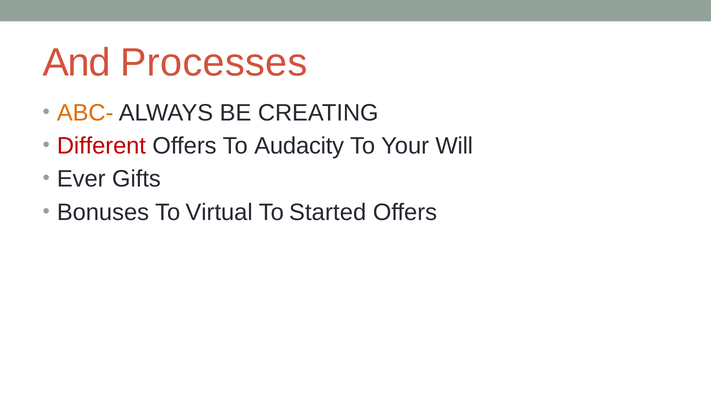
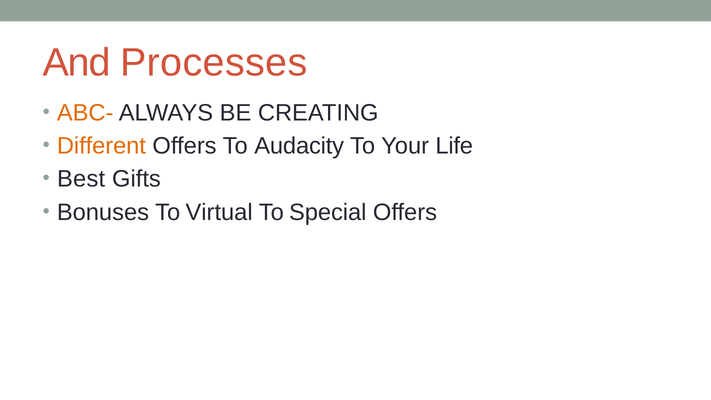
Different colour: red -> orange
Will: Will -> Life
Ever: Ever -> Best
Started: Started -> Special
